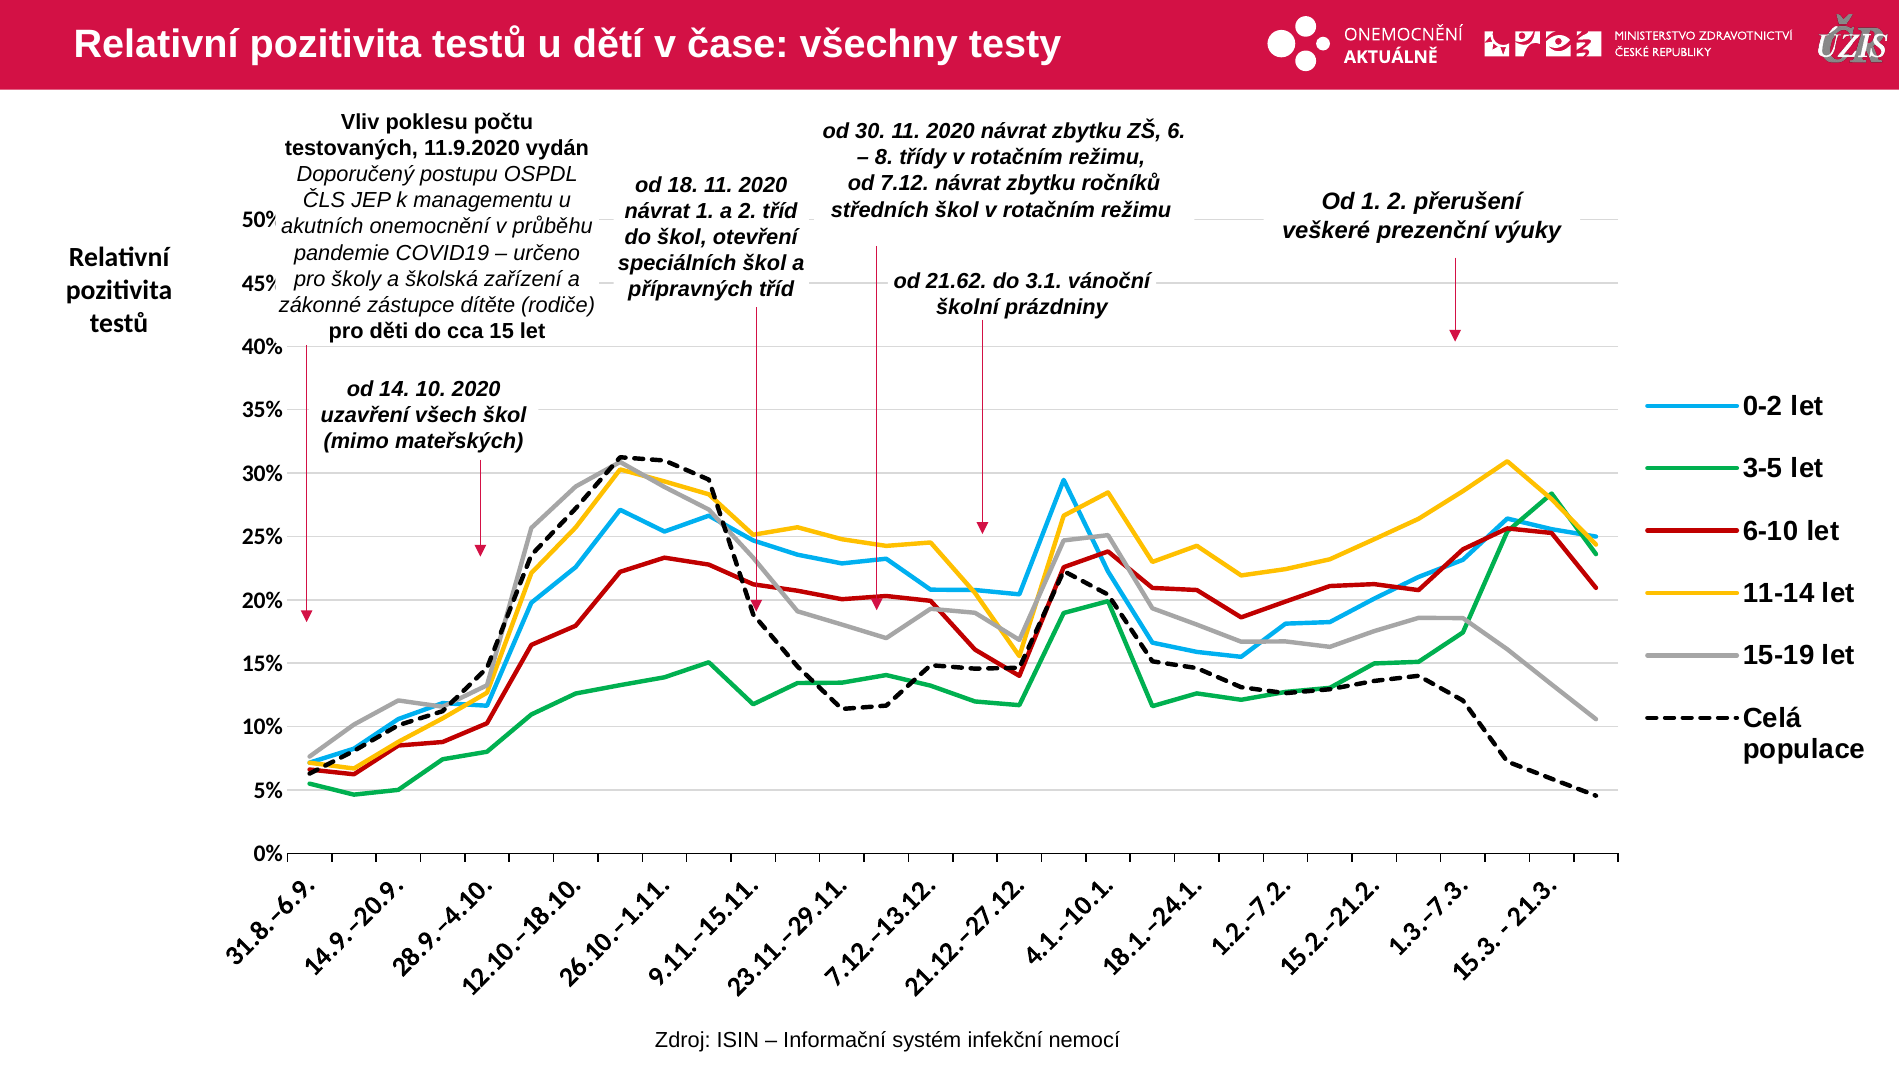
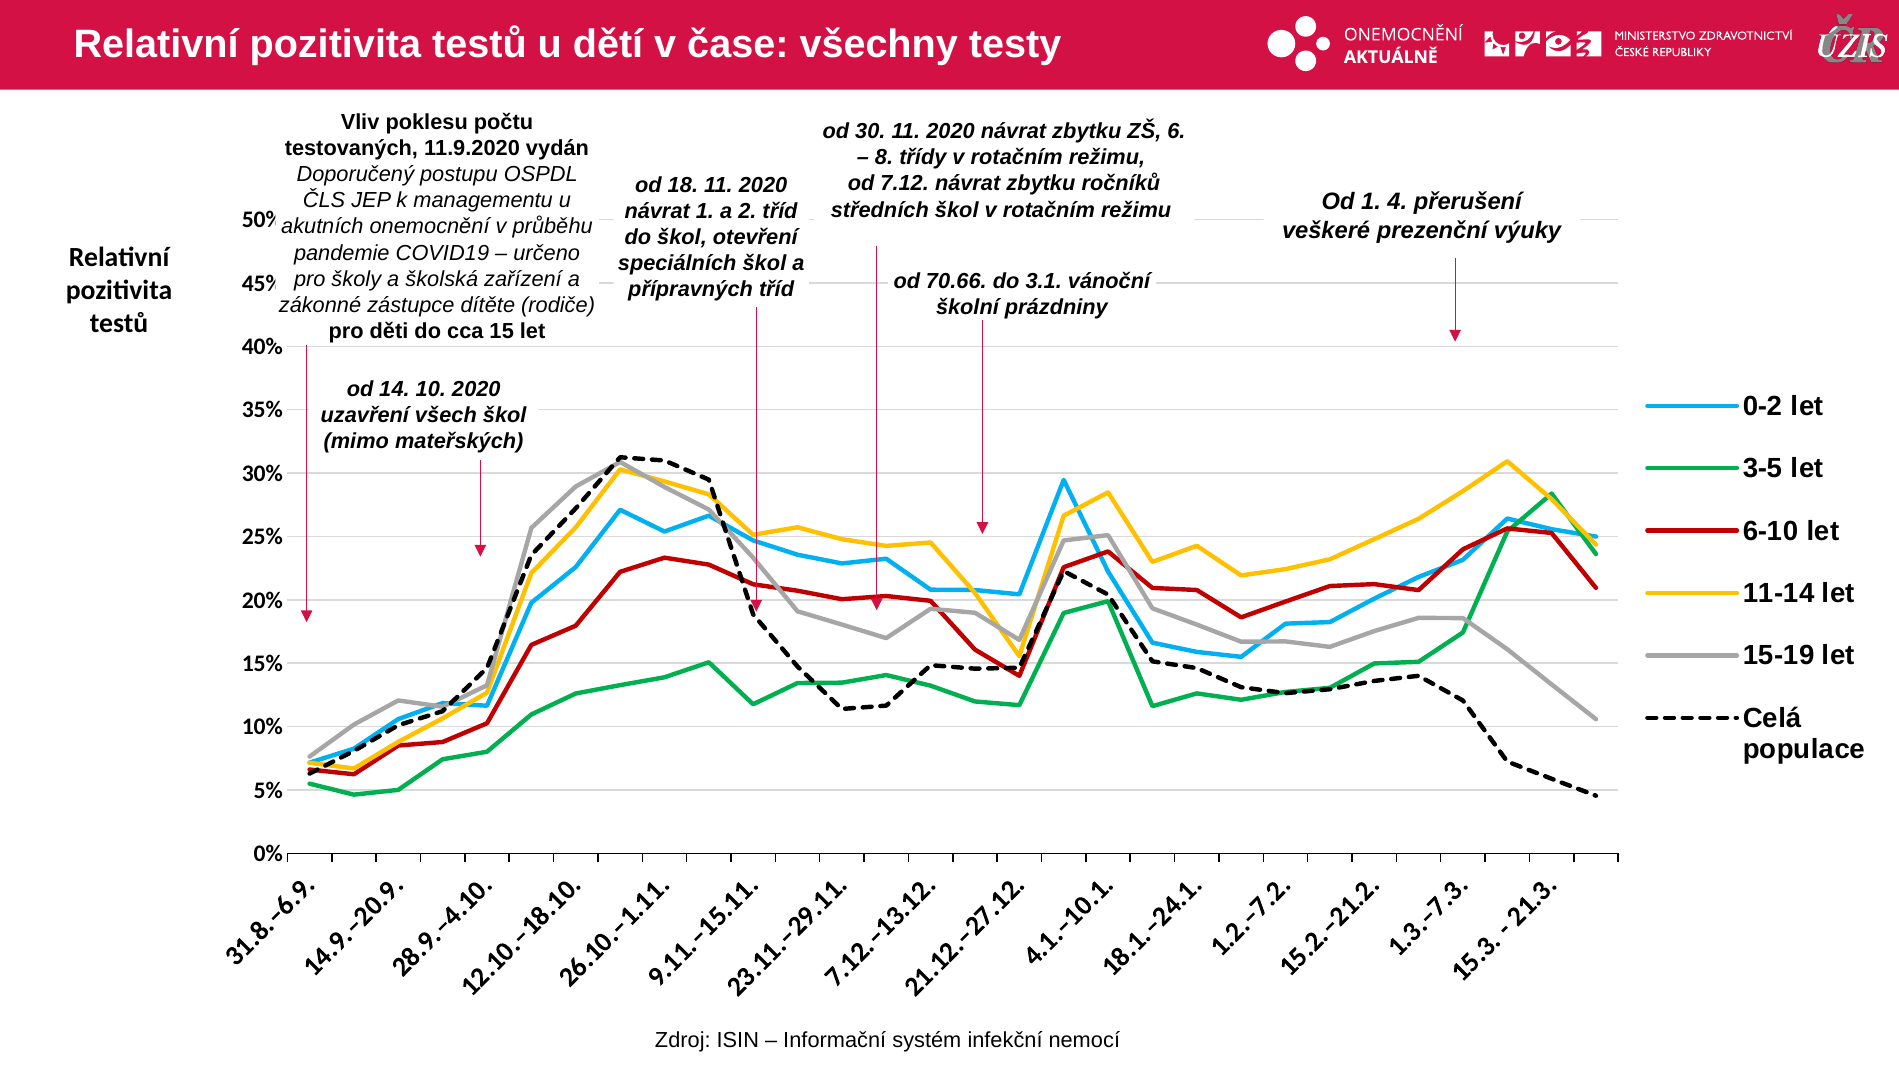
1 2: 2 -> 4
21.62: 21.62 -> 70.66
